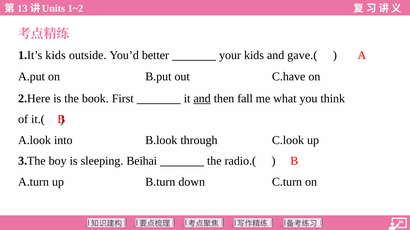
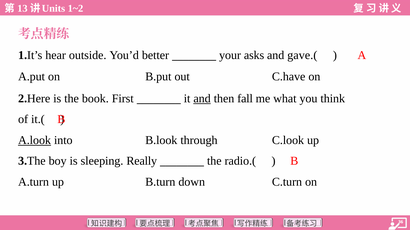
1.It’s kids: kids -> hear
your kids: kids -> asks
A.look underline: none -> present
Beihai: Beihai -> Really
